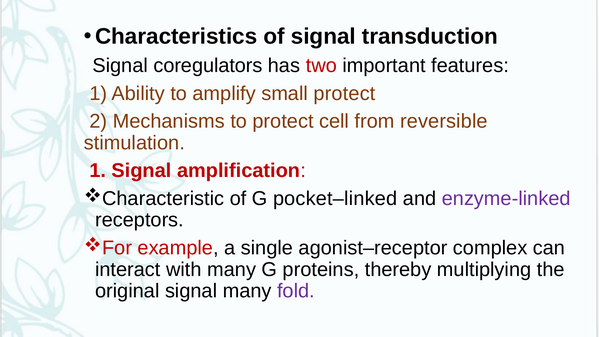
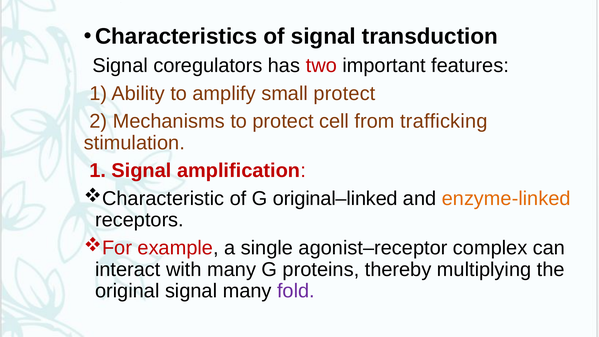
reversible: reversible -> trafficking
pocket–linked: pocket–linked -> original–linked
enzyme-linked colour: purple -> orange
